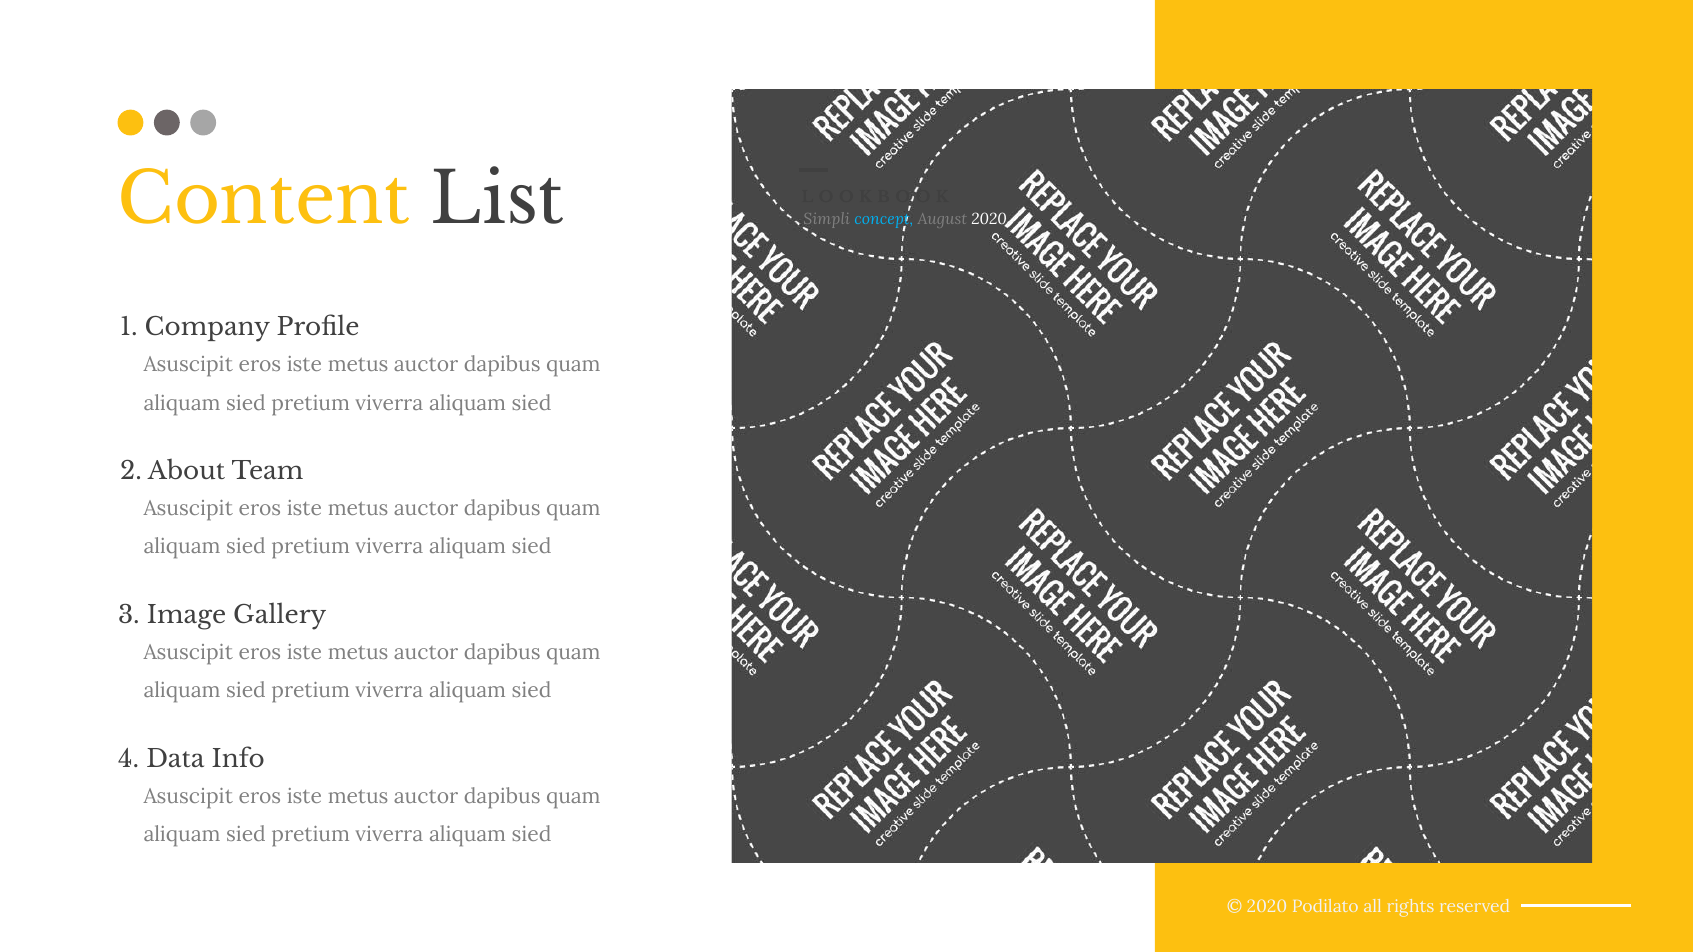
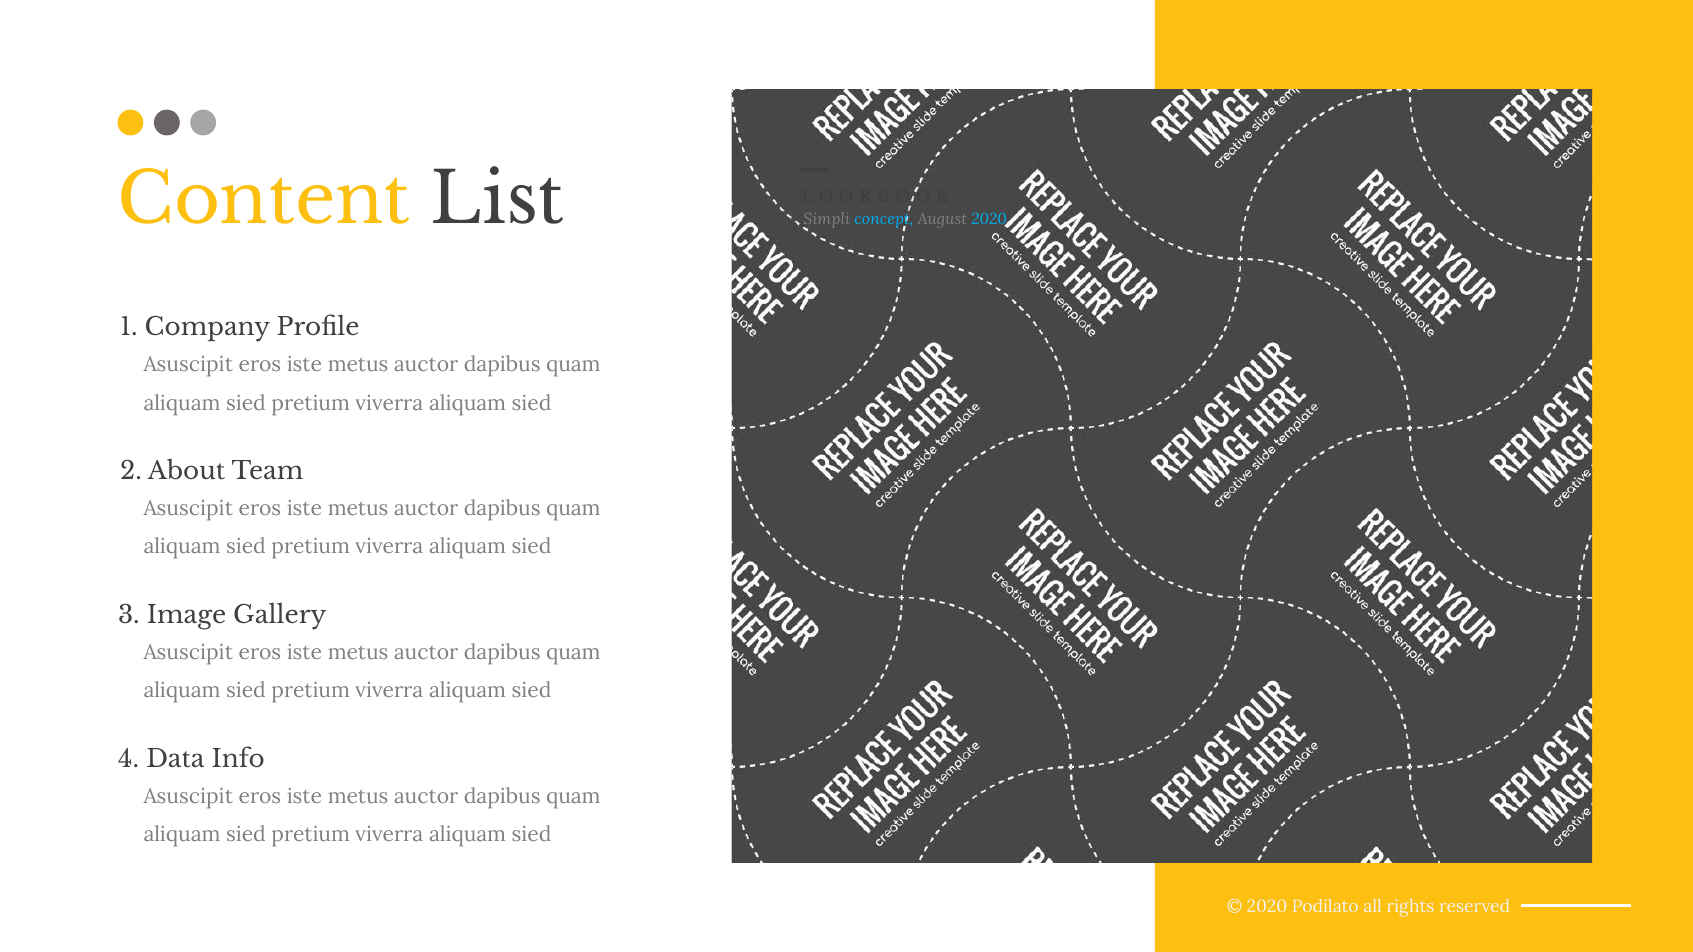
2020 at (989, 219) colour: white -> light blue
